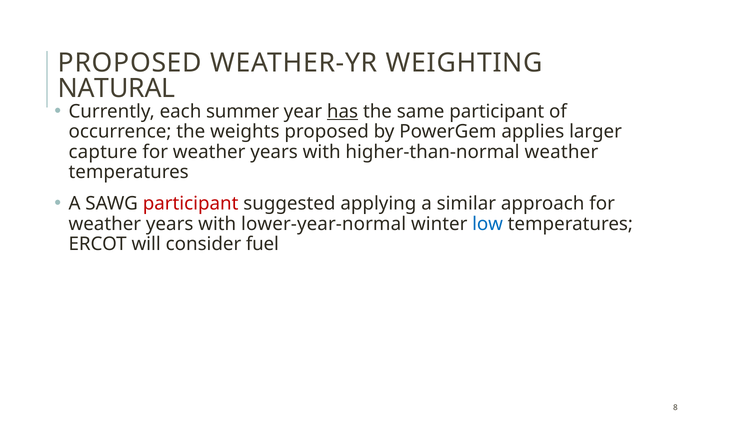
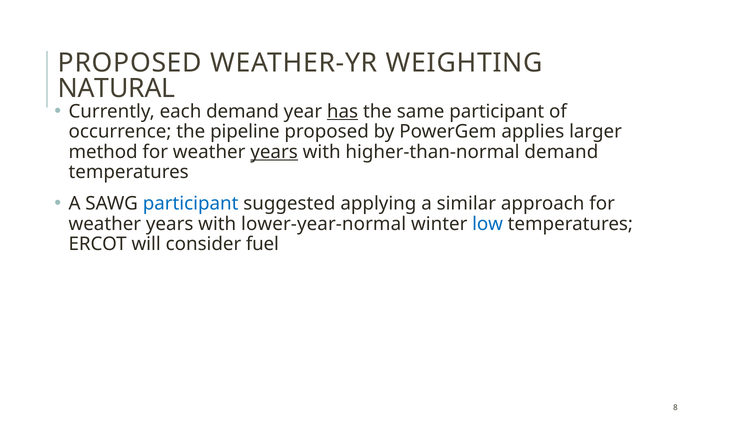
each summer: summer -> demand
weights: weights -> pipeline
capture: capture -> method
years at (274, 152) underline: none -> present
higher-than-normal weather: weather -> demand
participant at (191, 203) colour: red -> blue
